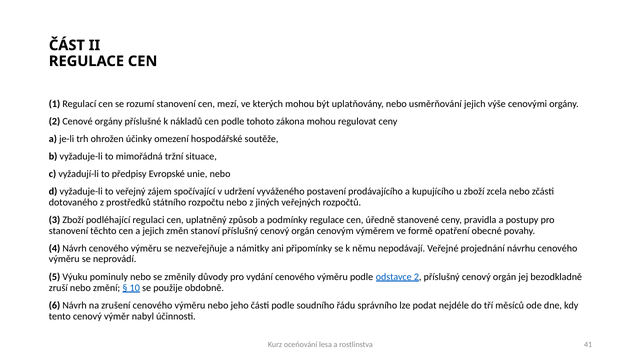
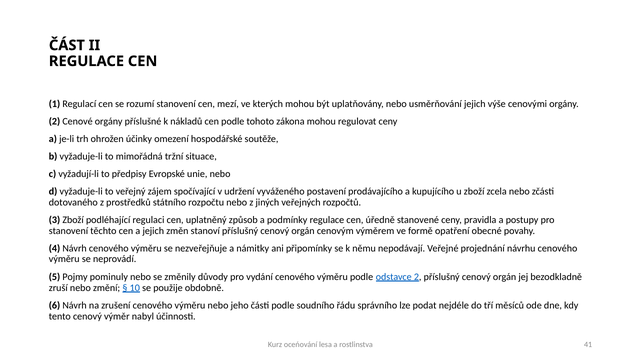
Výuku: Výuku -> Pojmy
